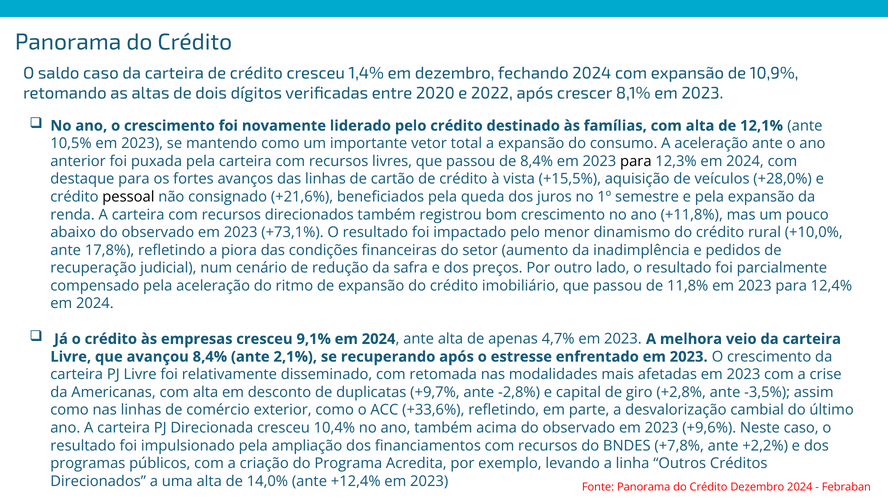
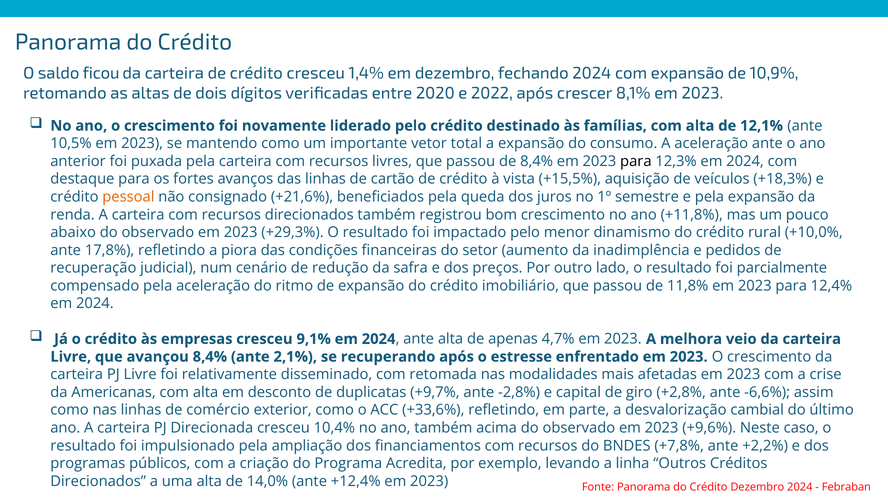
saldo caso: caso -> ficou
+28,0%: +28,0% -> +18,3%
pessoal colour: black -> orange
+73,1%: +73,1% -> +29,3%
-3,5%: -3,5% -> -6,6%
